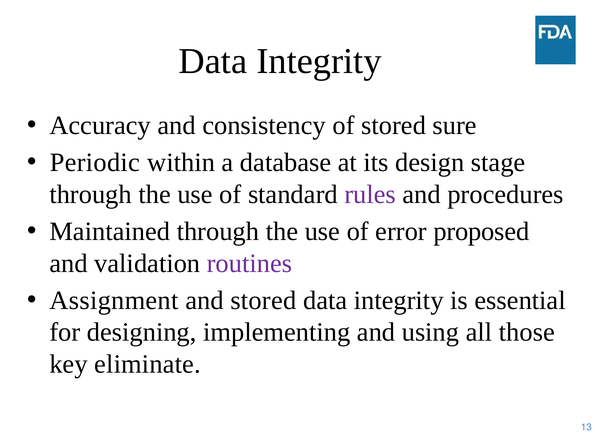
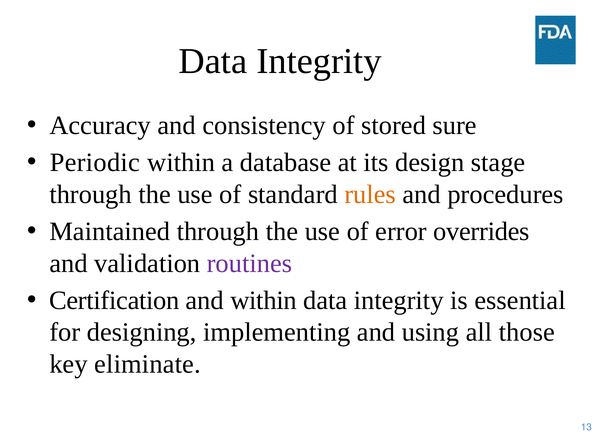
rules colour: purple -> orange
proposed: proposed -> overrides
Assignment: Assignment -> Certification
and stored: stored -> within
